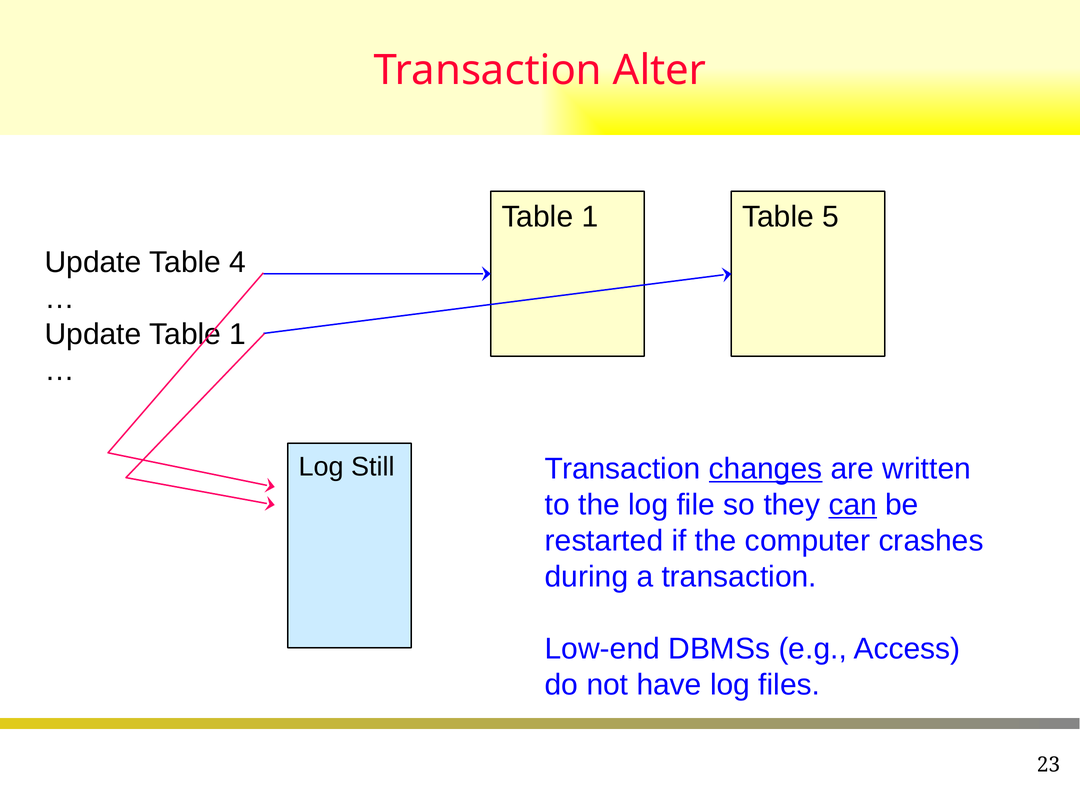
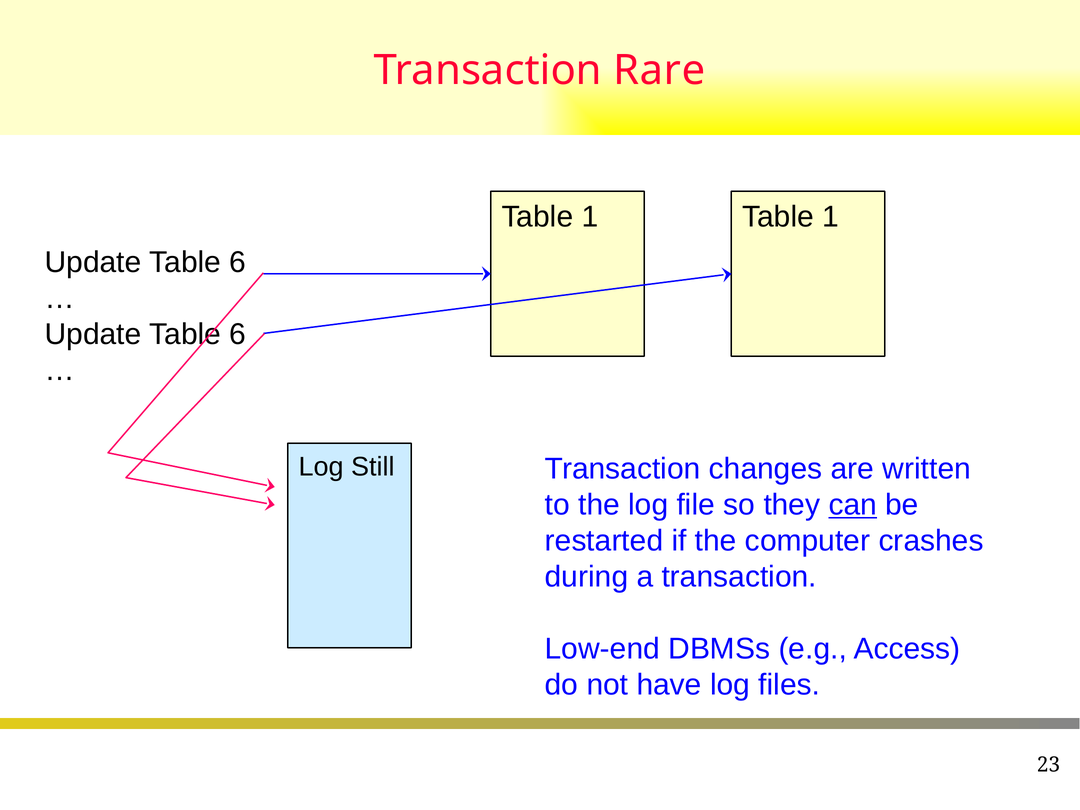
Alter: Alter -> Rare
1 Table 5: 5 -> 1
4 at (238, 262): 4 -> 6
1 at (238, 334): 1 -> 6
changes underline: present -> none
